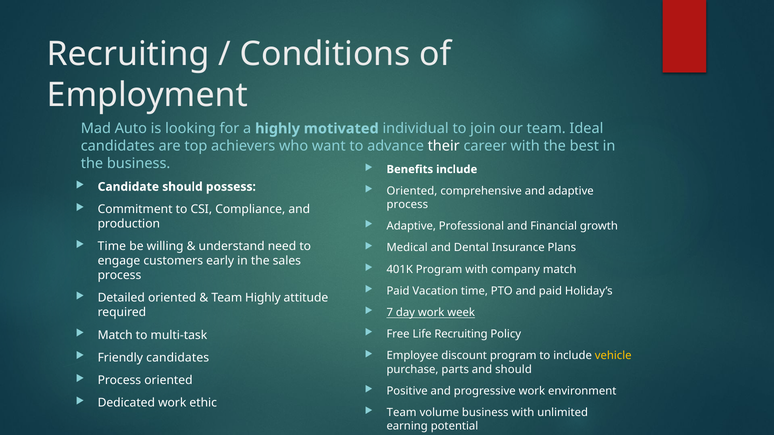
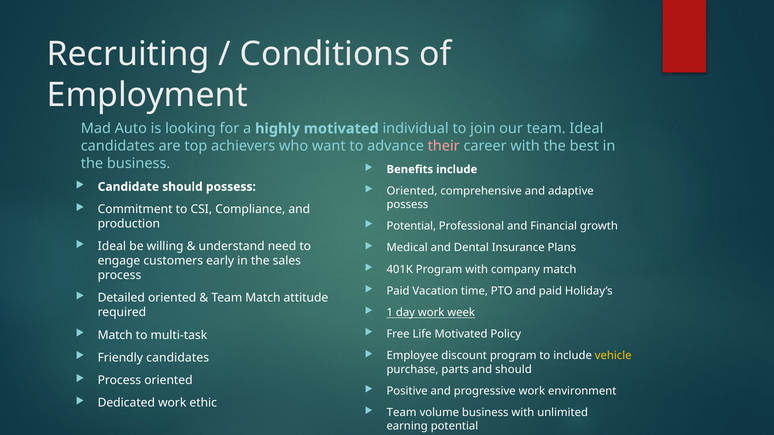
their colour: white -> pink
process at (407, 205): process -> possess
Adaptive at (411, 226): Adaptive -> Potential
Time at (112, 247): Time -> Ideal
Team Highly: Highly -> Match
7: 7 -> 1
Life Recruiting: Recruiting -> Motivated
